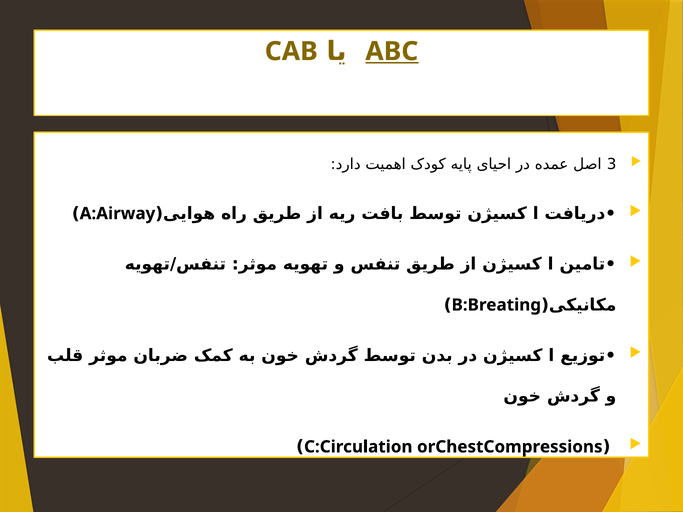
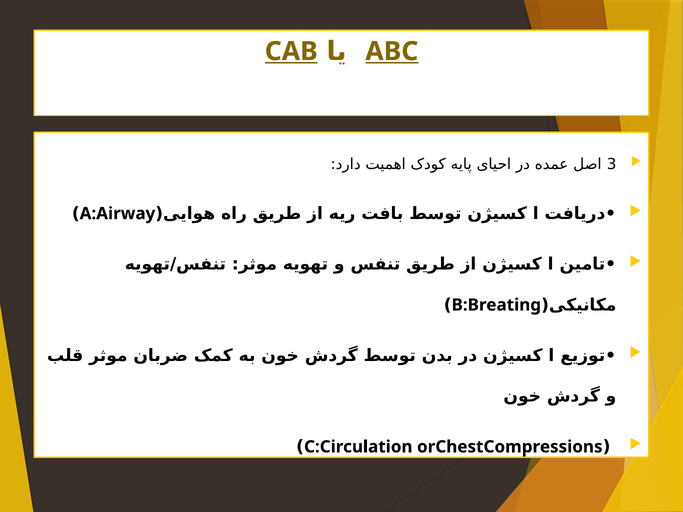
CAB underline: none -> present
